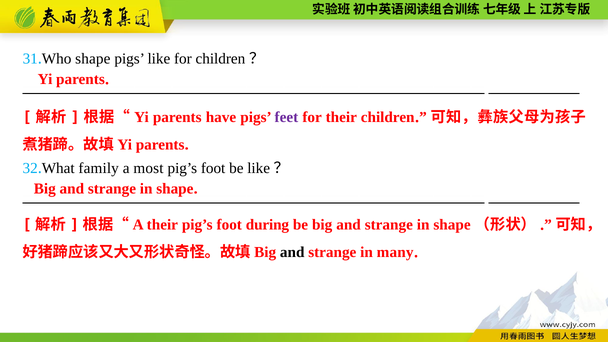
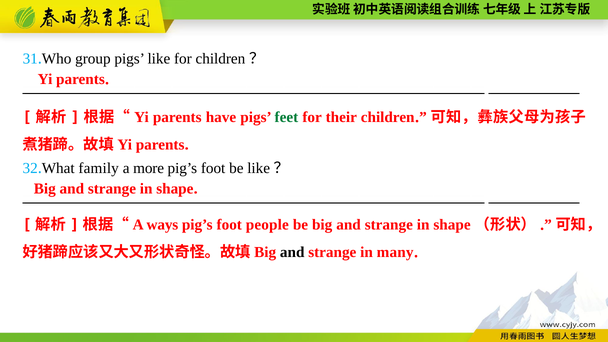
shape at (93, 59): shape -> group
feet colour: purple -> green
most: most -> more
A their: their -> ways
during: during -> people
